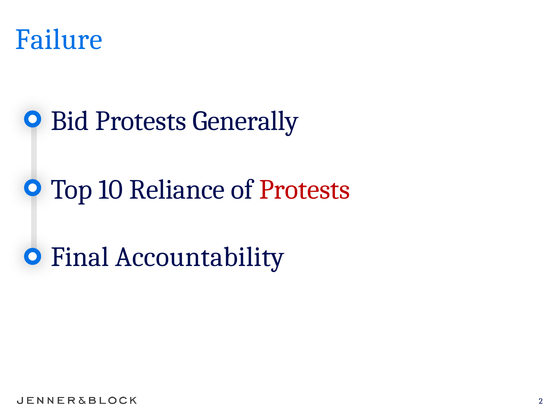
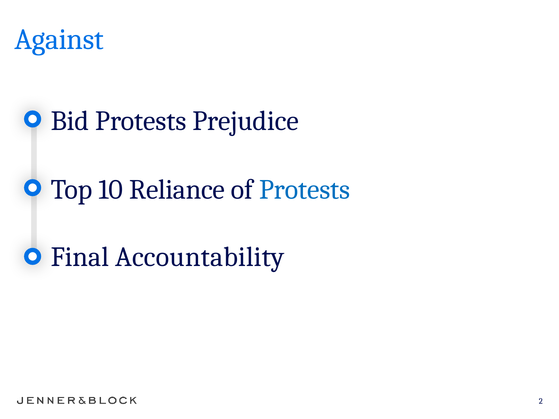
Failure: Failure -> Against
Generally: Generally -> Prejudice
Protests at (305, 190) colour: red -> blue
